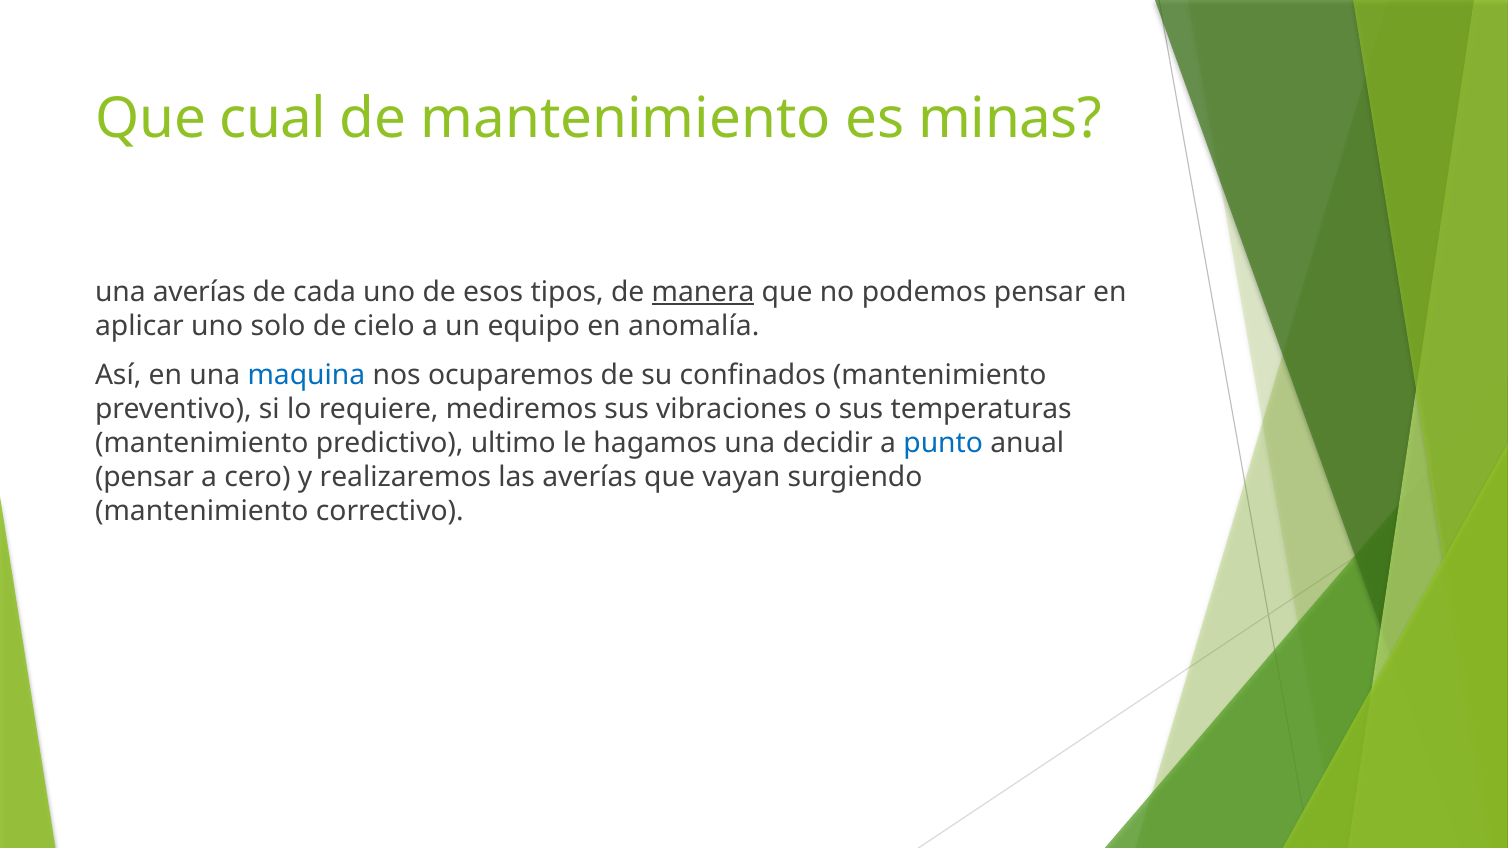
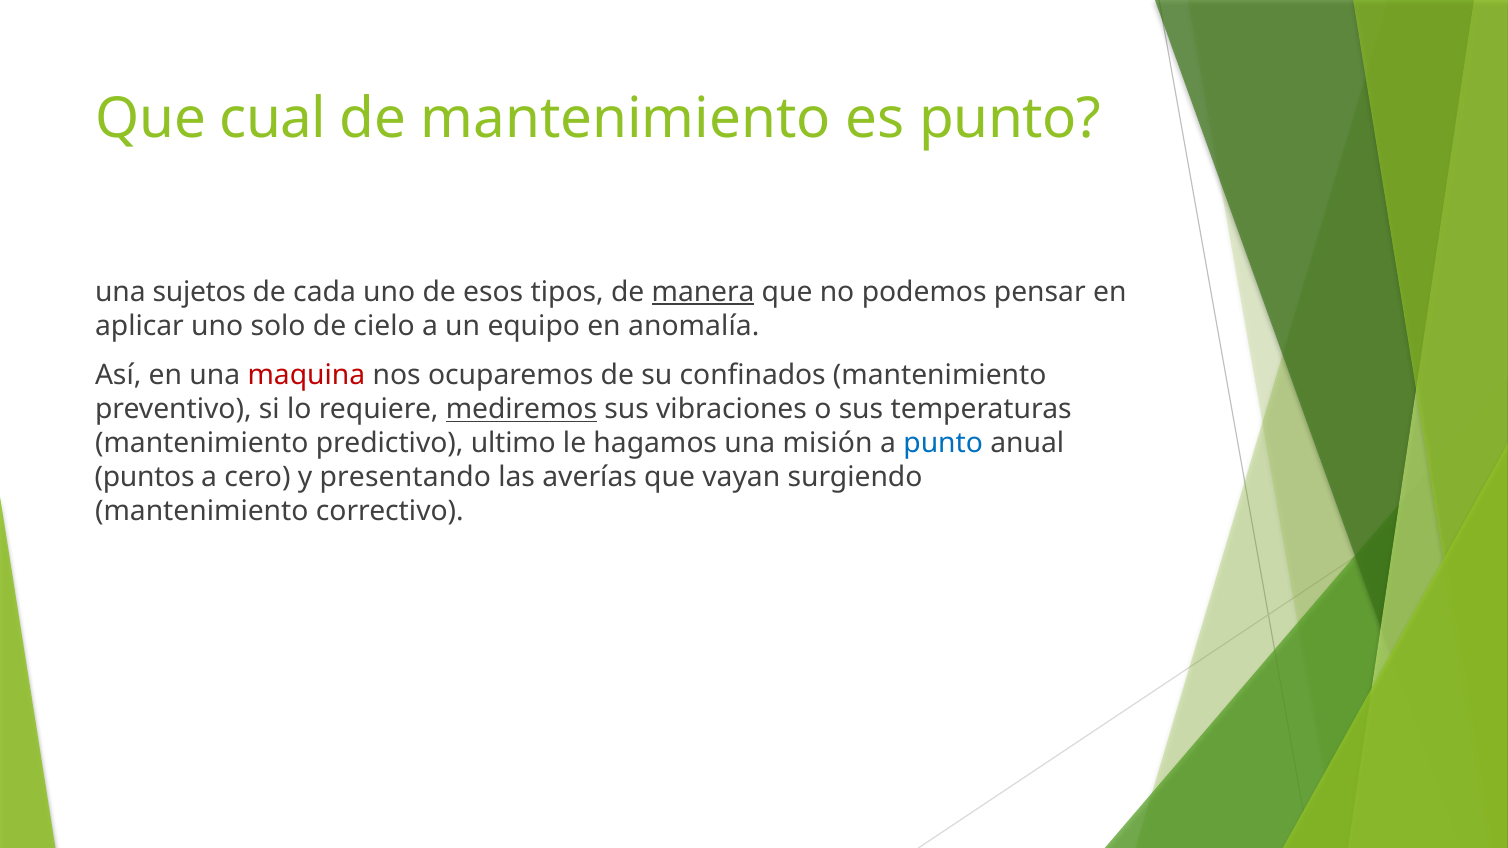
es minas: minas -> punto
una averías: averías -> sujetos
maquina colour: blue -> red
mediremos underline: none -> present
decidir: decidir -> misión
pensar at (145, 477): pensar -> puntos
realizaremos: realizaremos -> presentando
